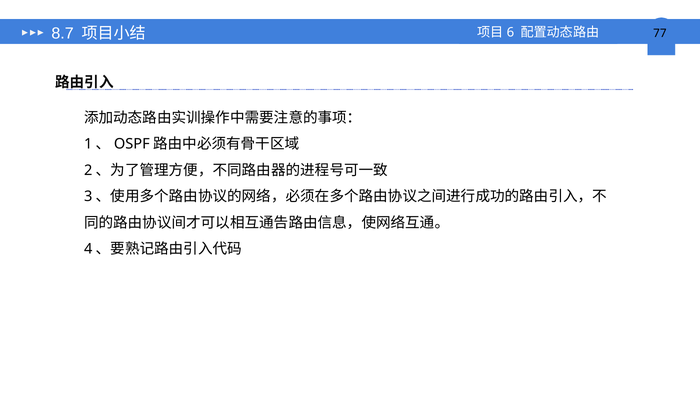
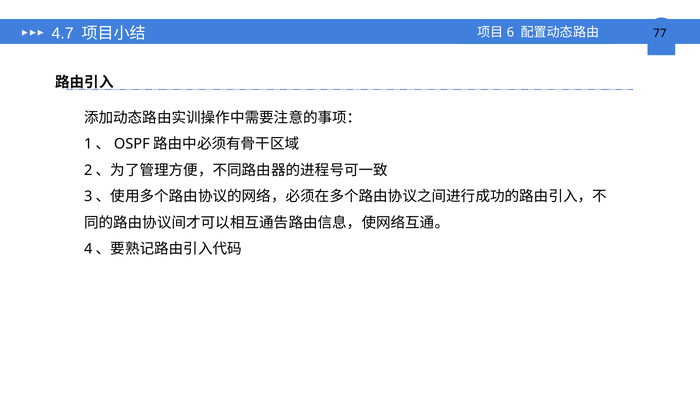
8.7: 8.7 -> 4.7
